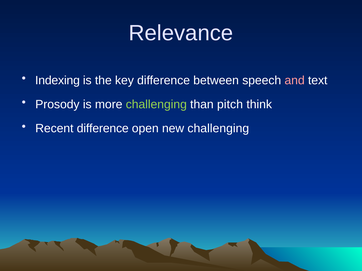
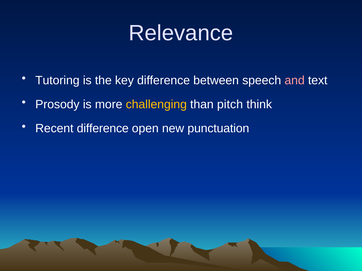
Indexing: Indexing -> Tutoring
challenging at (156, 105) colour: light green -> yellow
new challenging: challenging -> punctuation
